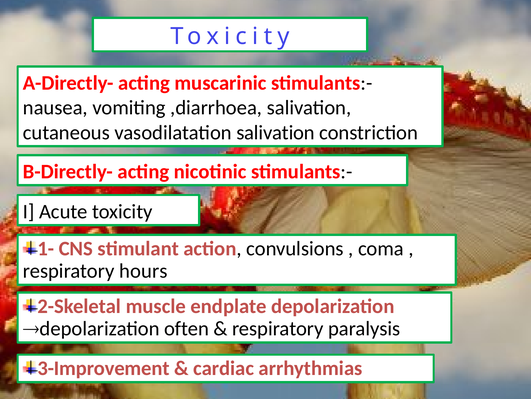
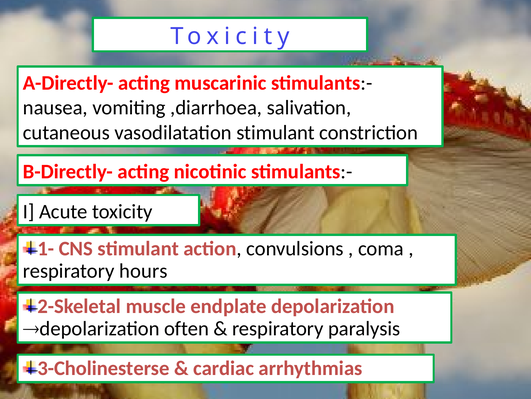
vasodilatation salivation: salivation -> stimulant
3-Improvement: 3-Improvement -> 3-Cholinesterse
